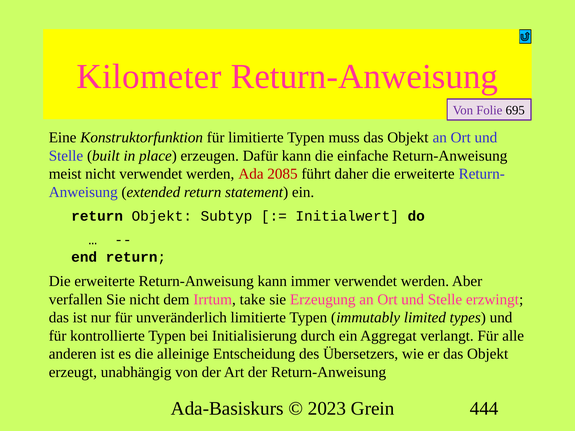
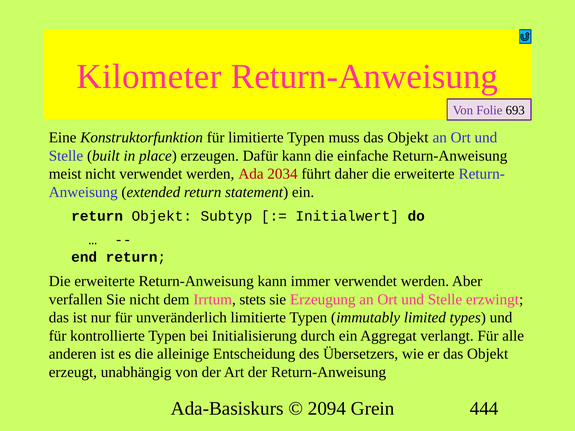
695: 695 -> 693
2085: 2085 -> 2034
take: take -> stets
2023: 2023 -> 2094
